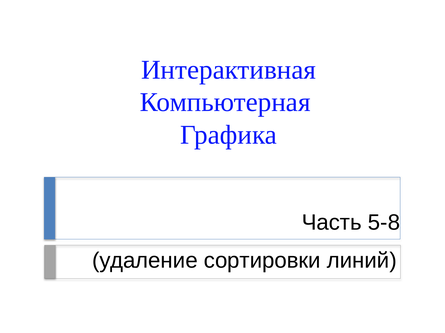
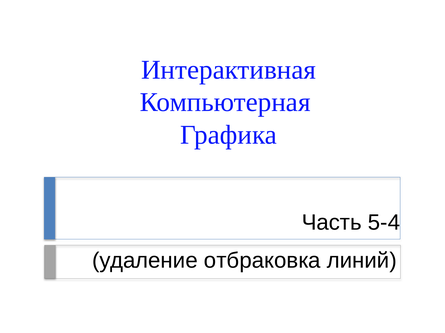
5-8: 5-8 -> 5-4
сортировки: сортировки -> отбраковка
